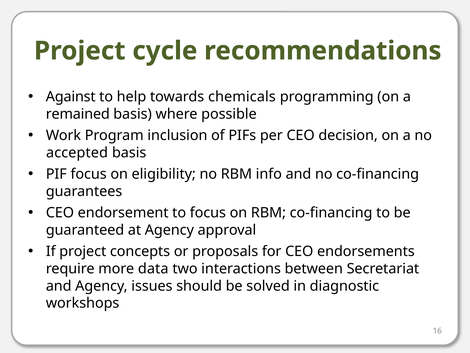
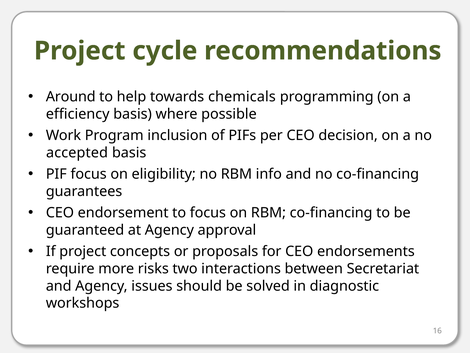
Against: Against -> Around
remained: remained -> efficiency
data: data -> risks
